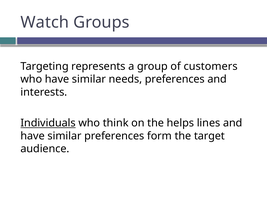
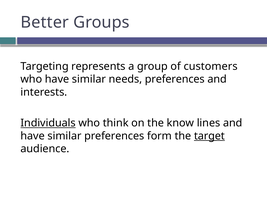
Watch: Watch -> Better
helps: helps -> know
target underline: none -> present
